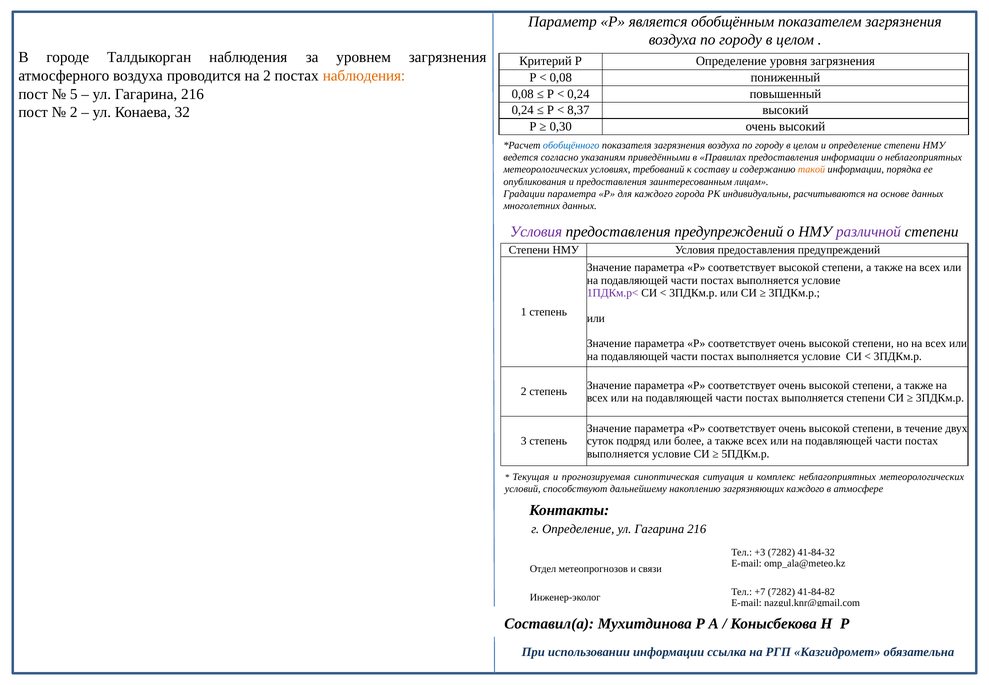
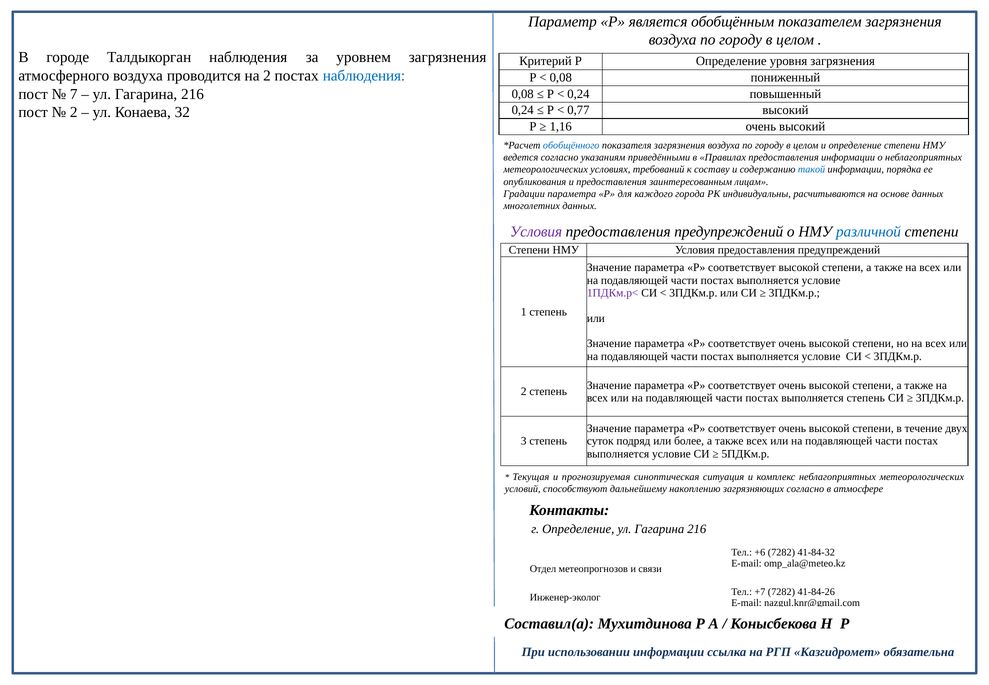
наблюдения at (364, 76) colour: orange -> blue
5: 5 -> 7
8,37: 8,37 -> 0,77
0,30: 0,30 -> 1,16
такой colour: orange -> blue
различной colour: purple -> blue
выполняется степени: степени -> степень
загрязняющих каждого: каждого -> согласно
+3: +3 -> +6
41-84-82: 41-84-82 -> 41-84-26
